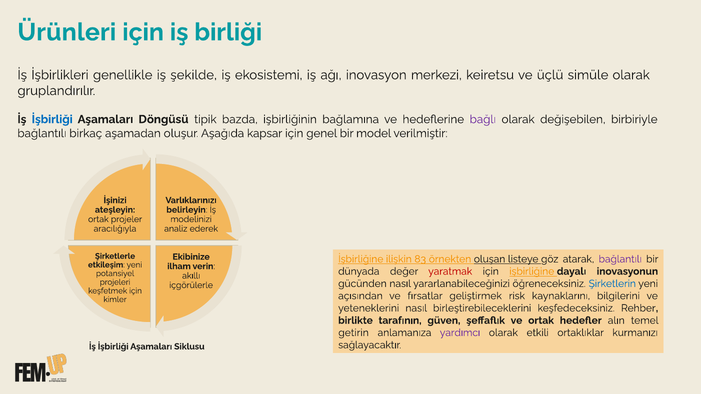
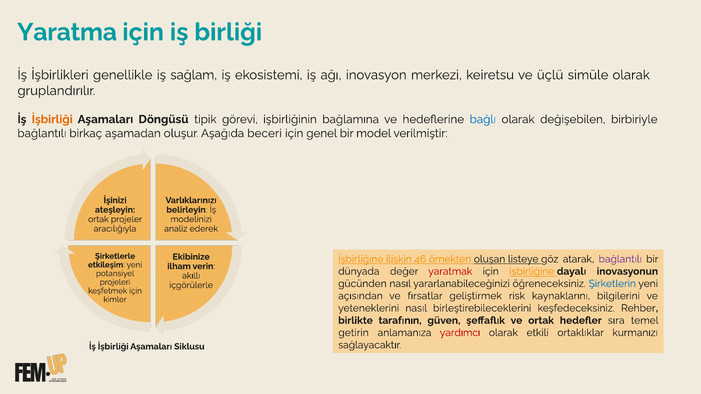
Ürünleri: Ürünleri -> Yaratma
şekilde: şekilde -> sağlam
İşbirliği at (52, 119) colour: blue -> orange
bazda: bazda -> görevi
bağlı colour: purple -> blue
kapsar: kapsar -> beceri
83: 83 -> 46
alın: alın -> sıra
yardımcı colour: purple -> red
